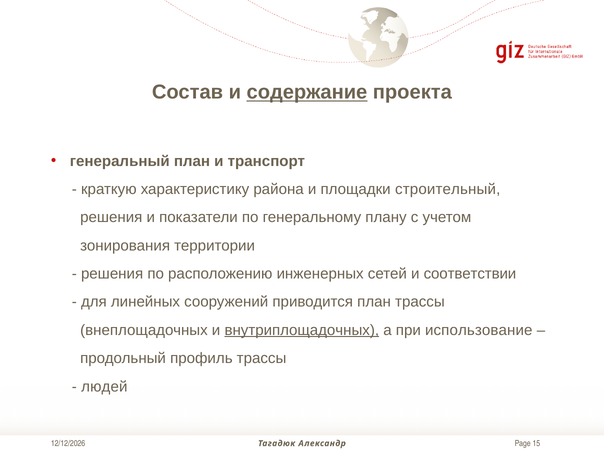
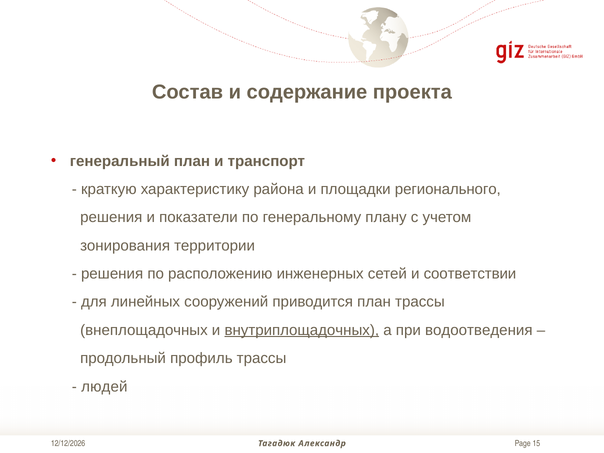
содержание underline: present -> none
строительный: строительный -> регионального
использование: использование -> водоотведения
